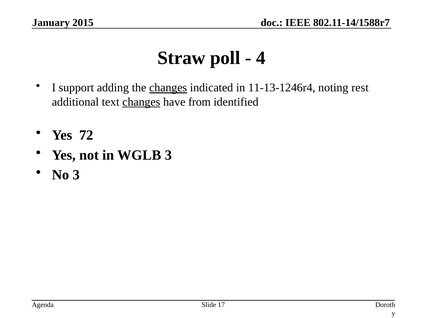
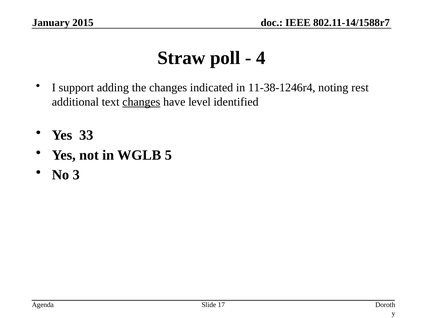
changes at (168, 88) underline: present -> none
11-13-1246r4: 11-13-1246r4 -> 11-38-1246r4
from: from -> level
72: 72 -> 33
WGLB 3: 3 -> 5
